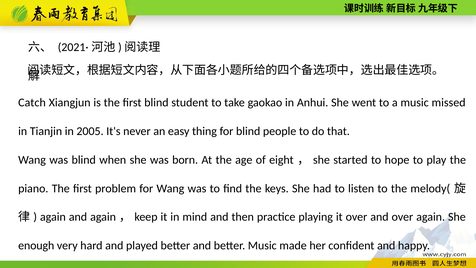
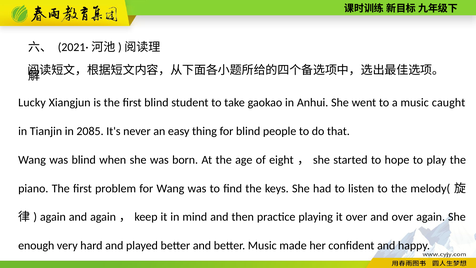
Catch: Catch -> Lucky
missed: missed -> caught
2005: 2005 -> 2085
